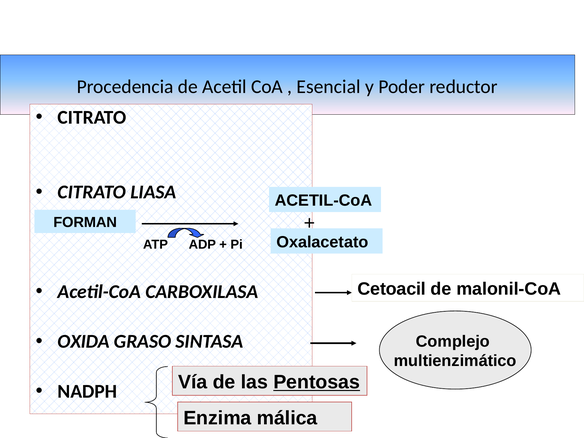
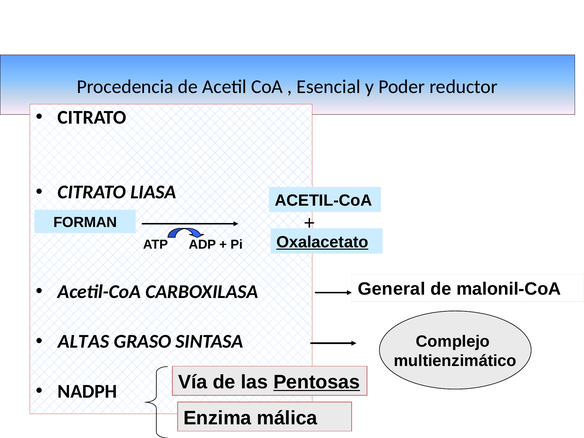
Oxalacetato underline: none -> present
Cetoacil: Cetoacil -> General
OXIDA: OXIDA -> ALTAS
